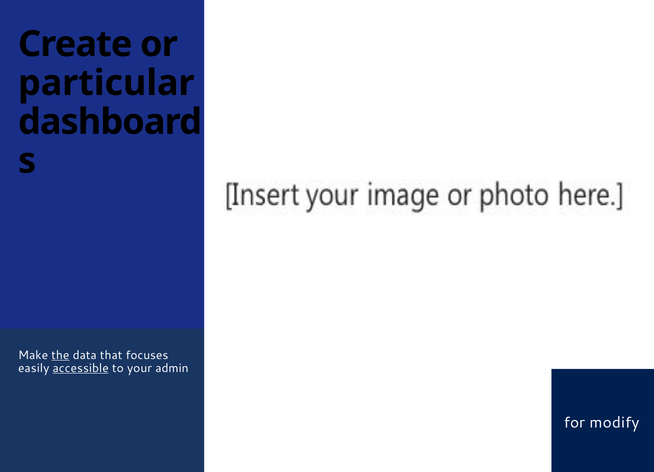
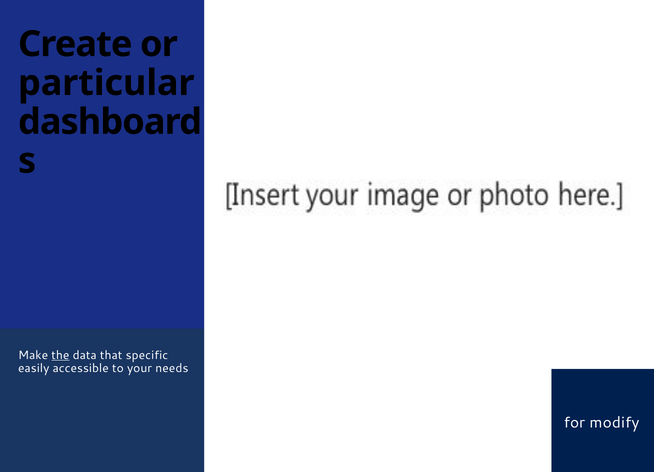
focuses: focuses -> specific
accessible underline: present -> none
admin: admin -> needs
